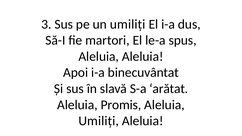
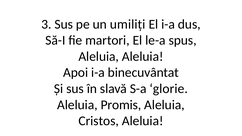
arătat: arătat -> glorie
Umiliți at (99, 121): Umiliți -> Cristos
